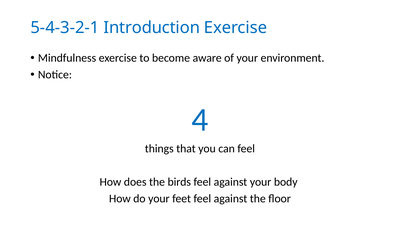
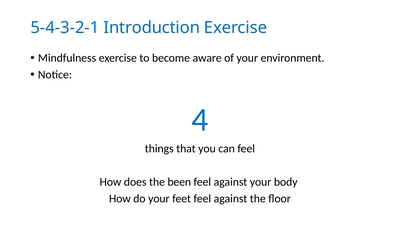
birds: birds -> been
